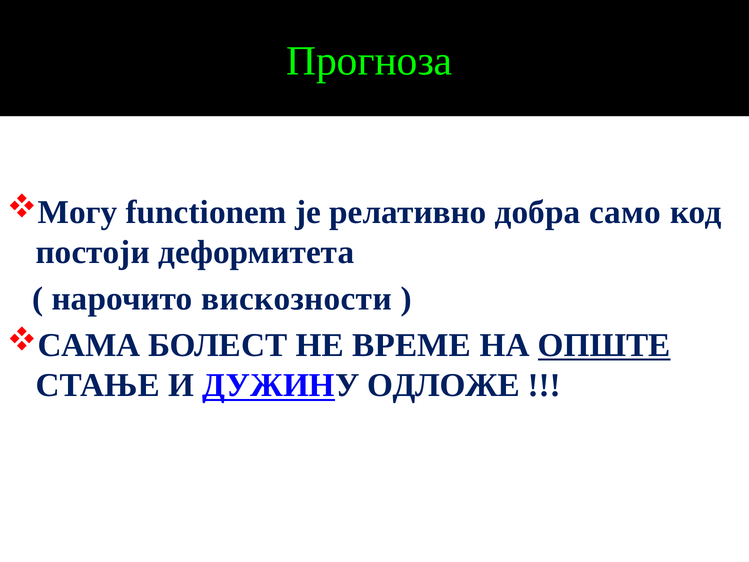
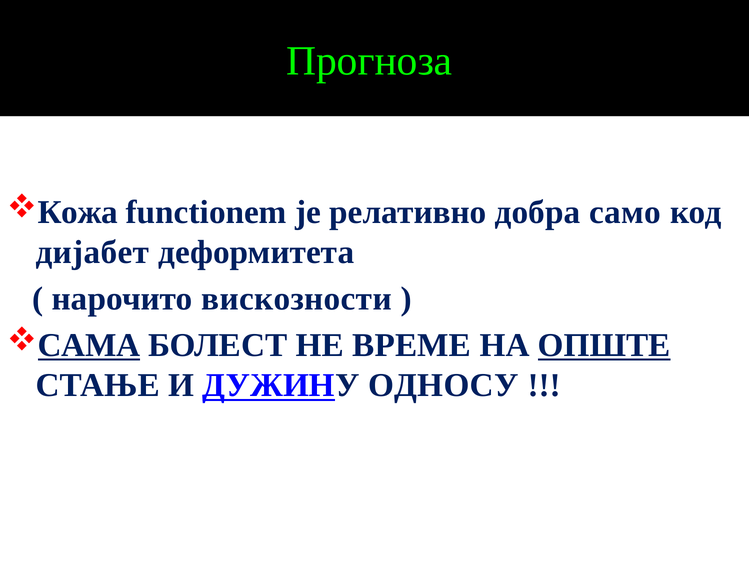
Могу: Могу -> Кожа
постоји: постоји -> дијабет
САМА underline: none -> present
ОДЛОЖЕ: ОДЛОЖЕ -> ОДНОСУ
